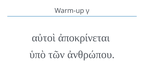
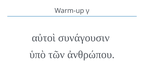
ἀποκρίνεται: ἀποκρίνεται -> συνάγουσιν
